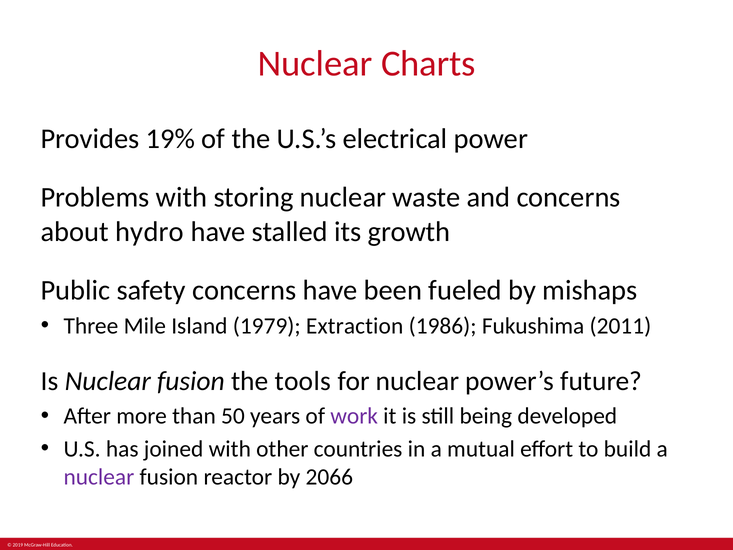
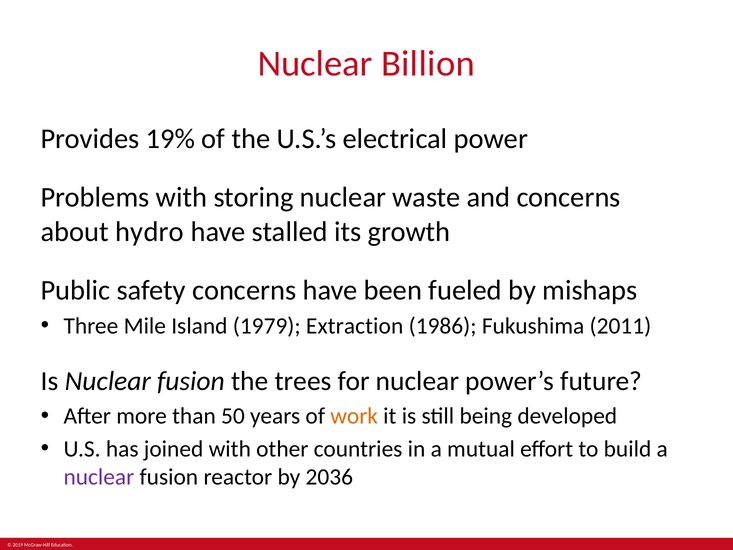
Charts: Charts -> Billion
tools: tools -> trees
work colour: purple -> orange
2066: 2066 -> 2036
